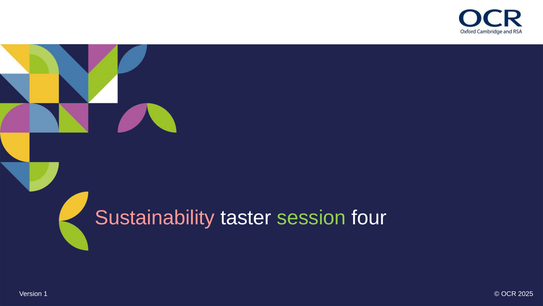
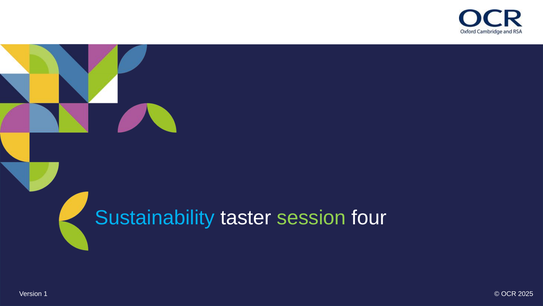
Sustainability colour: pink -> light blue
